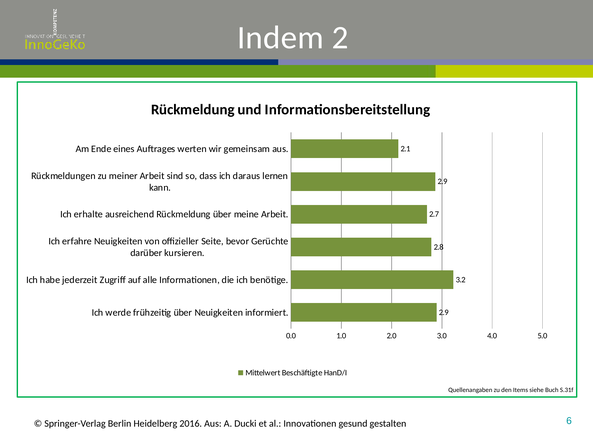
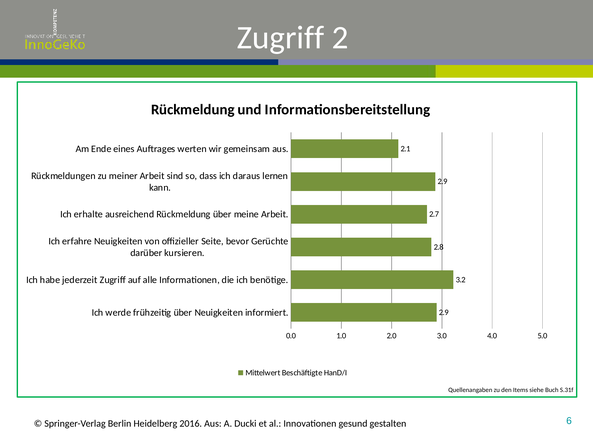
Indem at (280, 38): Indem -> Zugriff
